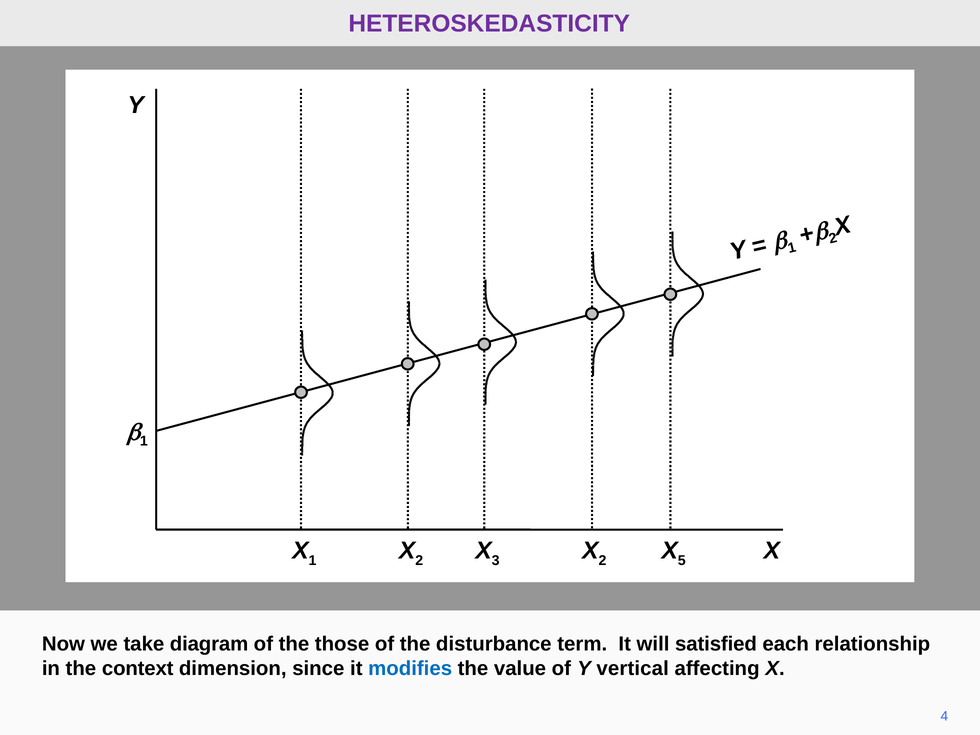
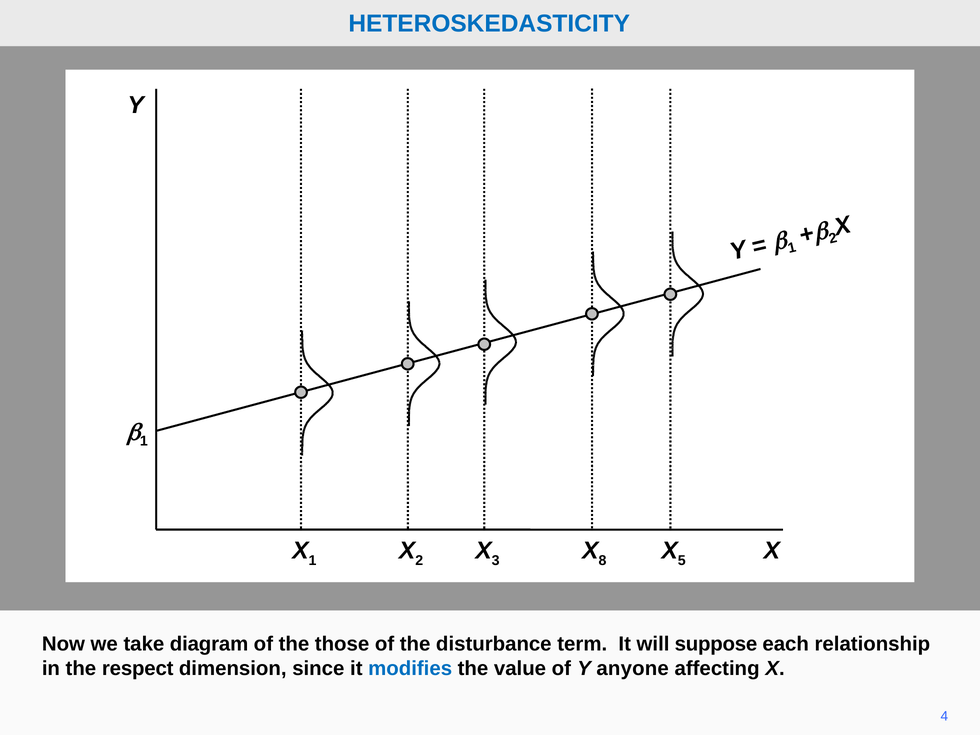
HETEROSKEDASTICITY colour: purple -> blue
2 at (602, 560): 2 -> 8
satisfied: satisfied -> suppose
context: context -> respect
vertical: vertical -> anyone
